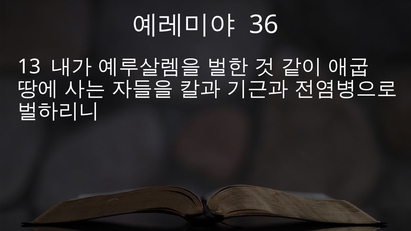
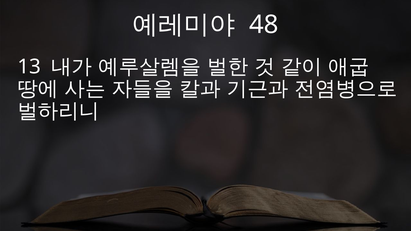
36: 36 -> 48
